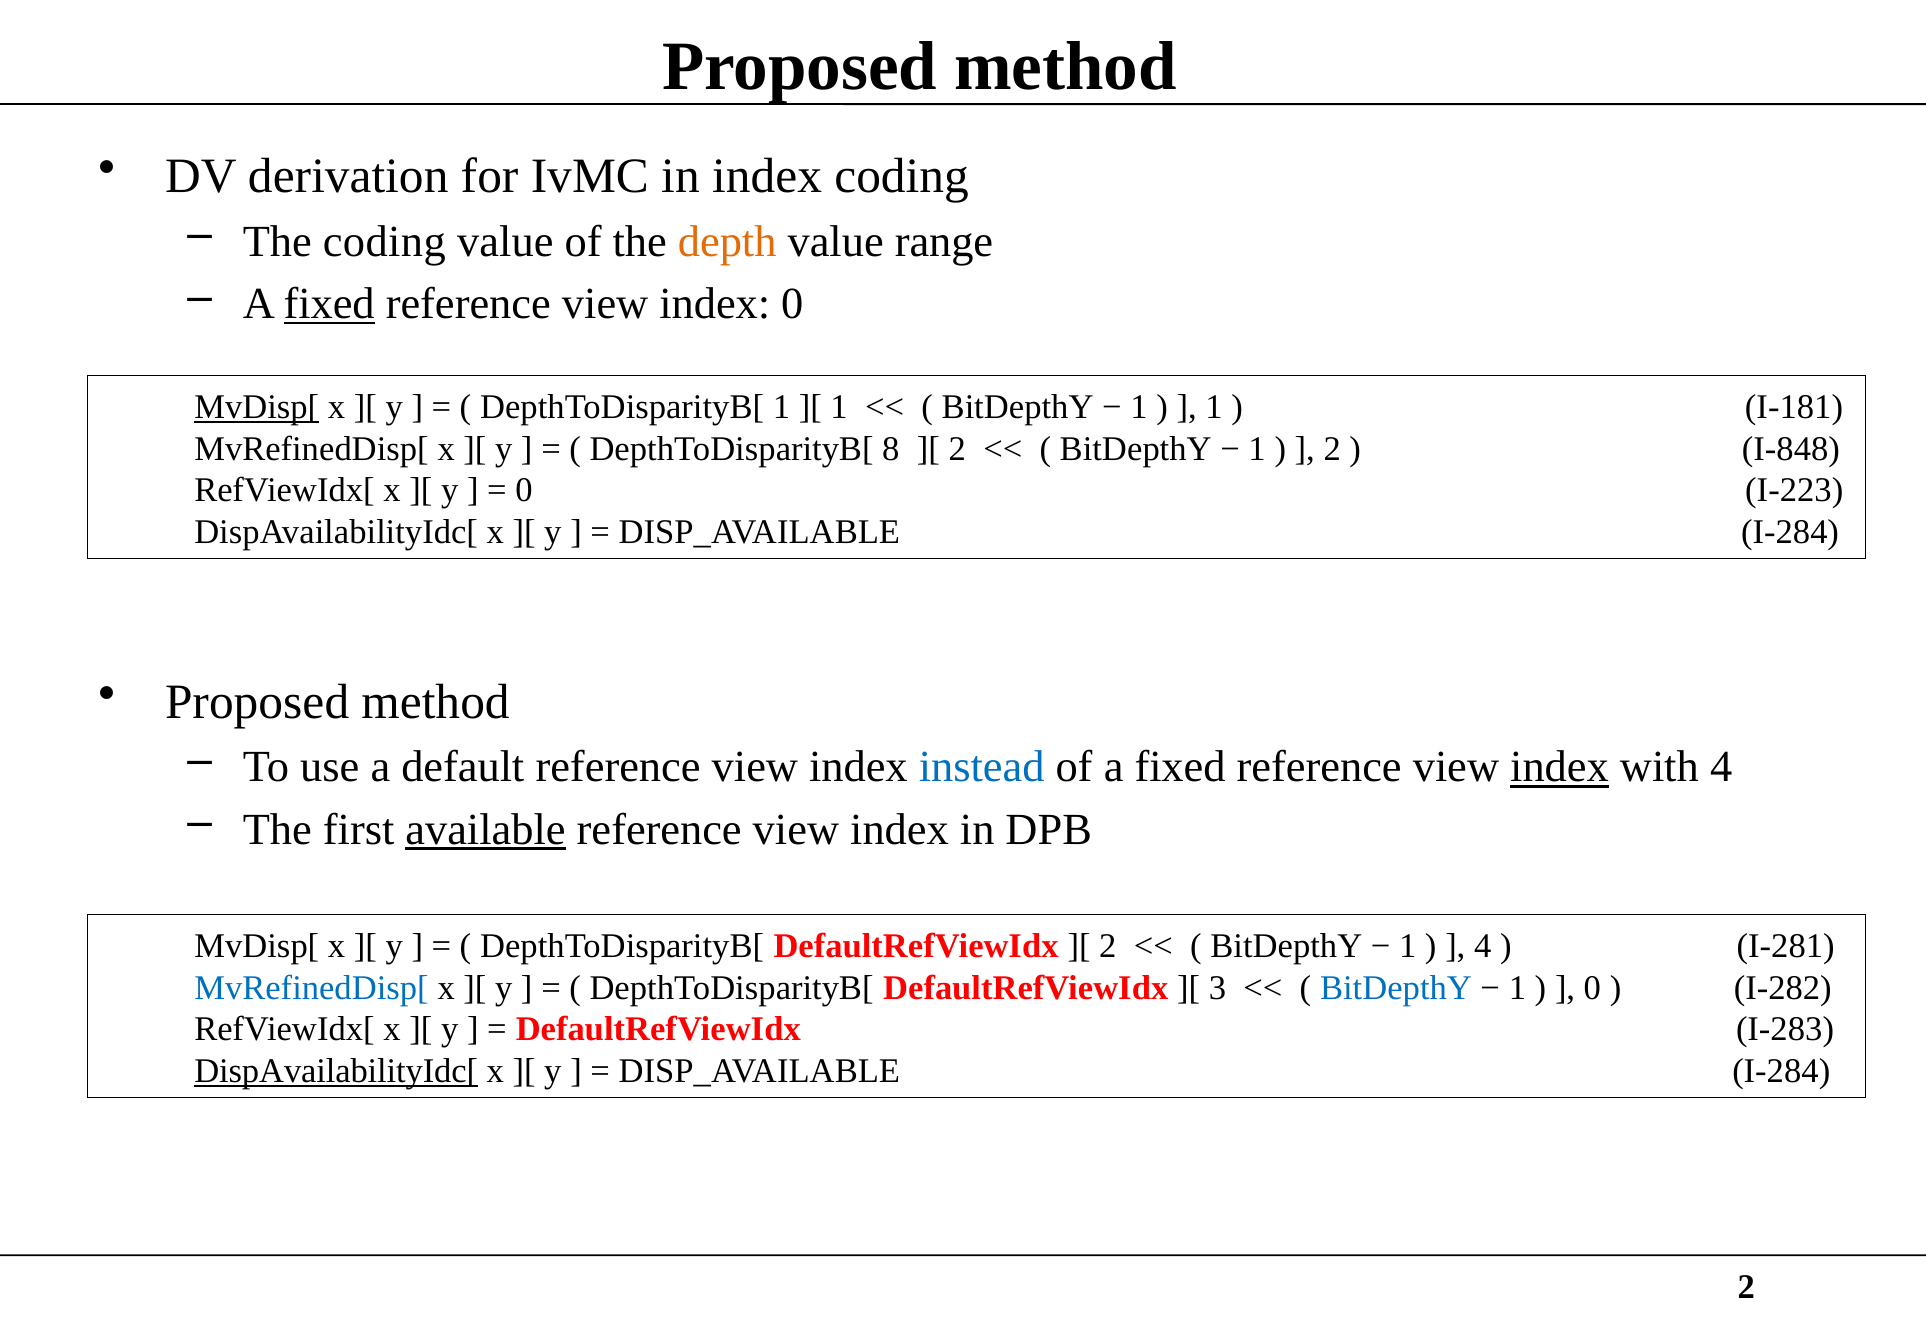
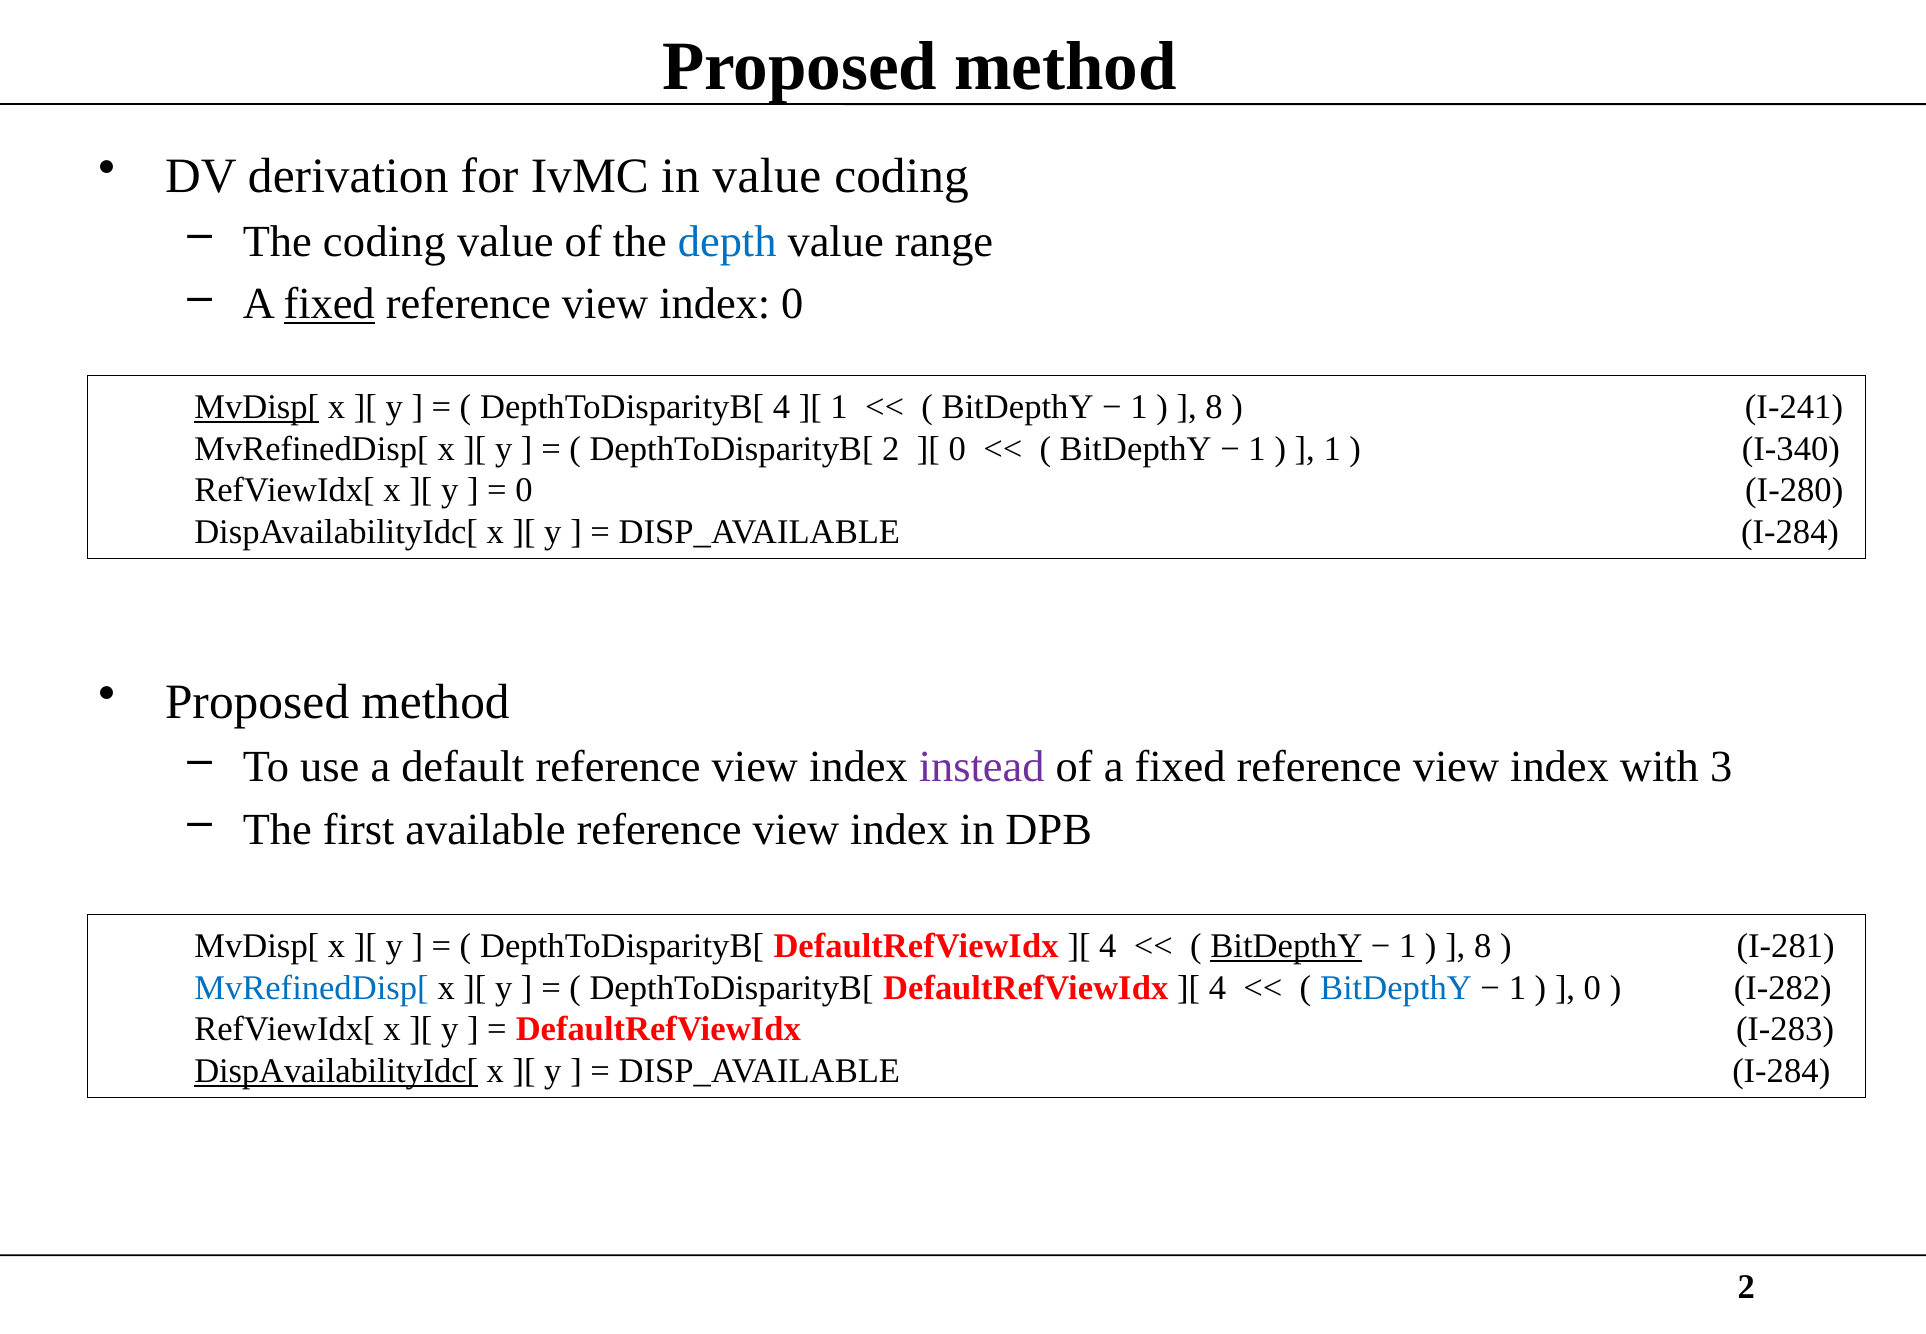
in index: index -> value
depth colour: orange -> blue
DepthToDisparityB[ 1: 1 -> 4
1 at (1214, 407): 1 -> 8
I‑181: I‑181 -> I‑241
DepthToDisparityB[ 8: 8 -> 2
2 at (957, 448): 2 -> 0
2 at (1332, 448): 2 -> 1
I‑848: I‑848 -> I‑340
I‑223: I‑223 -> I‑280
instead colour: blue -> purple
index at (1560, 767) underline: present -> none
with 4: 4 -> 3
available underline: present -> none
2 at (1108, 946): 2 -> 4
BitDepthY at (1286, 946) underline: none -> present
4 at (1483, 946): 4 -> 8
3 at (1217, 987): 3 -> 4
